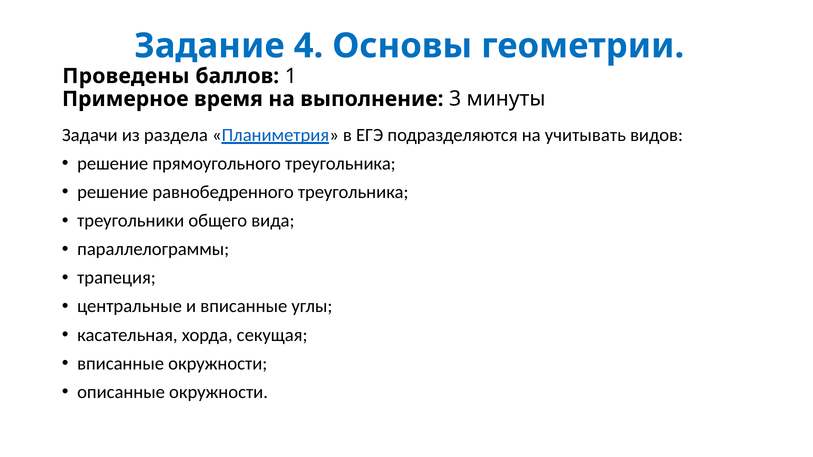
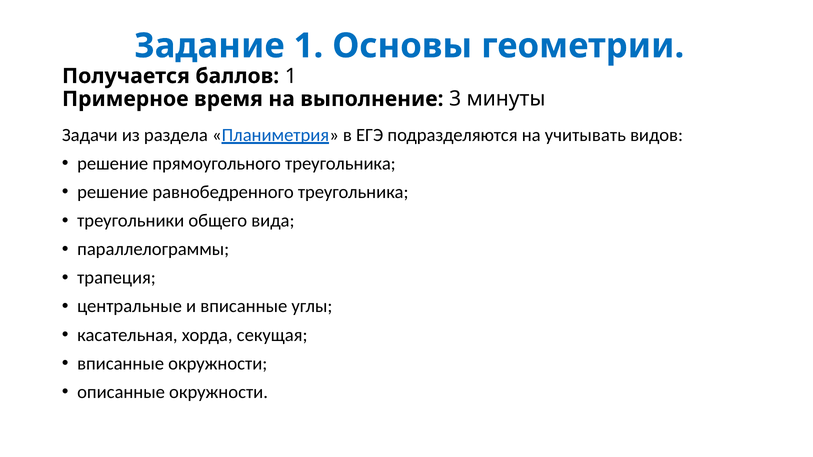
Задание 4: 4 -> 1
Проведены: Проведены -> Получается
